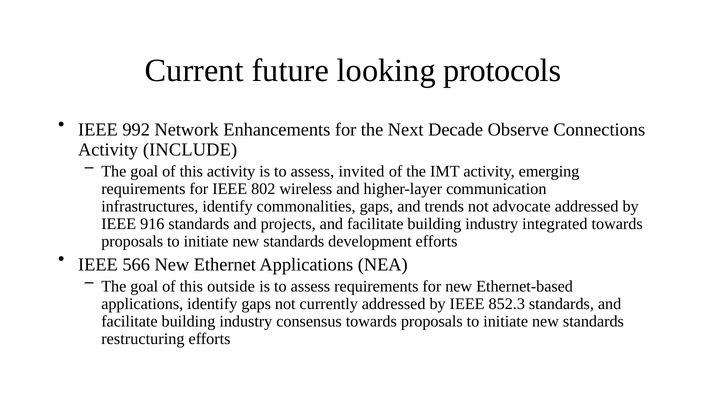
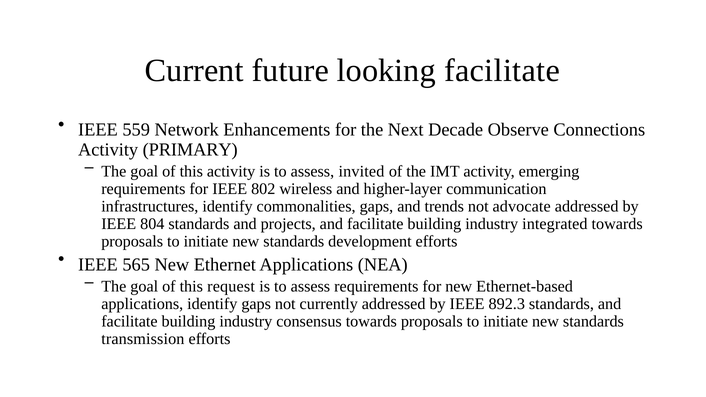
looking protocols: protocols -> facilitate
992: 992 -> 559
INCLUDE: INCLUDE -> PRIMARY
916: 916 -> 804
566: 566 -> 565
outside: outside -> request
852.3: 852.3 -> 892.3
restructuring: restructuring -> transmission
